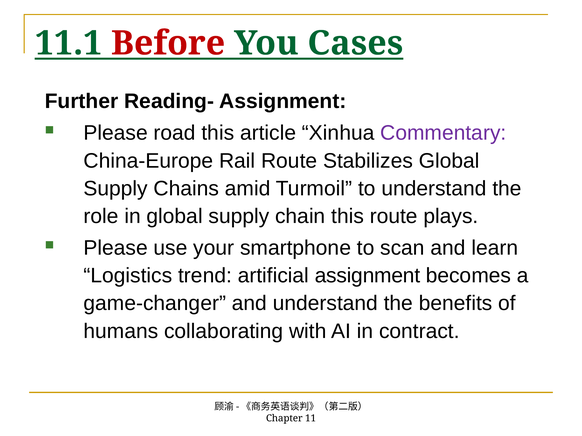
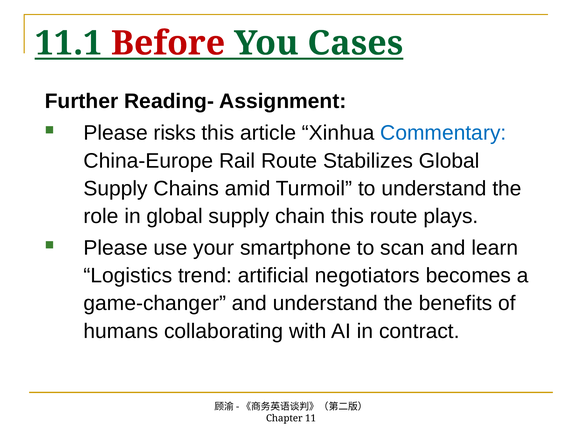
road: road -> risks
Commentary colour: purple -> blue
artificial assignment: assignment -> negotiators
